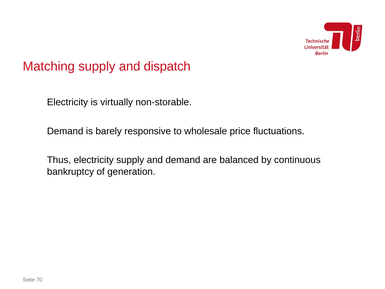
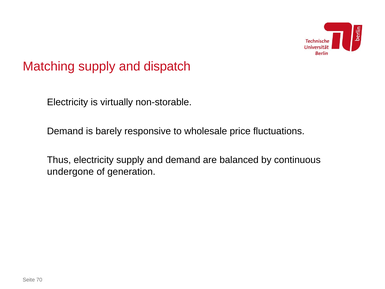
bankruptcy: bankruptcy -> undergone
